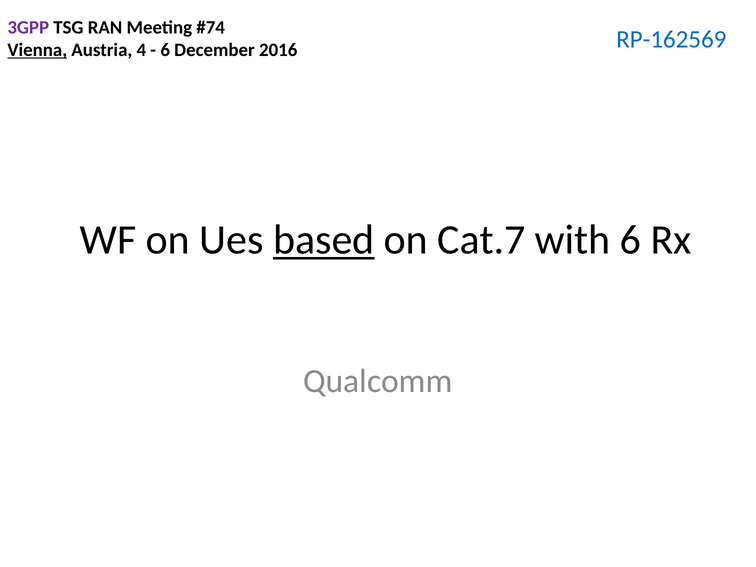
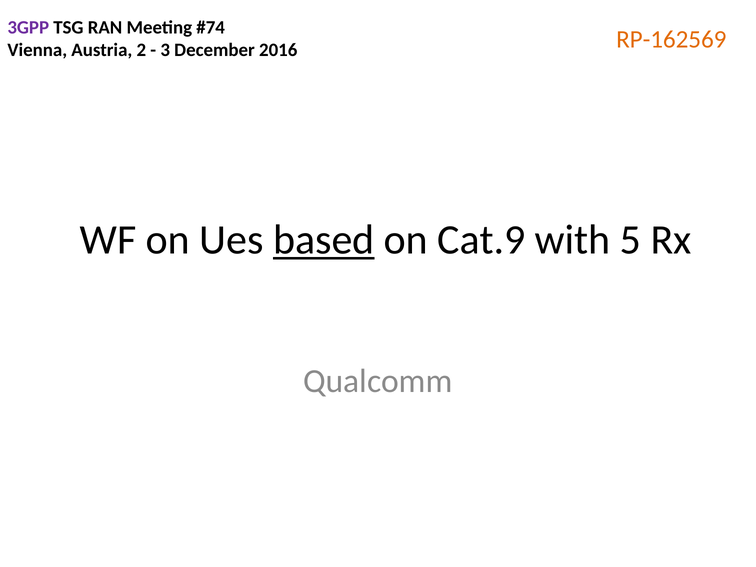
Vienna underline: present -> none
4: 4 -> 2
6 at (165, 50): 6 -> 3
RP-162569 colour: blue -> orange
Cat.7: Cat.7 -> Cat.9
with 6: 6 -> 5
